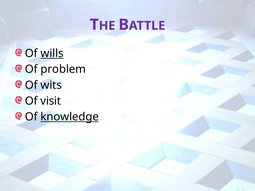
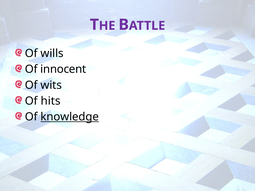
wills underline: present -> none
problem: problem -> innocent
visit: visit -> hits
